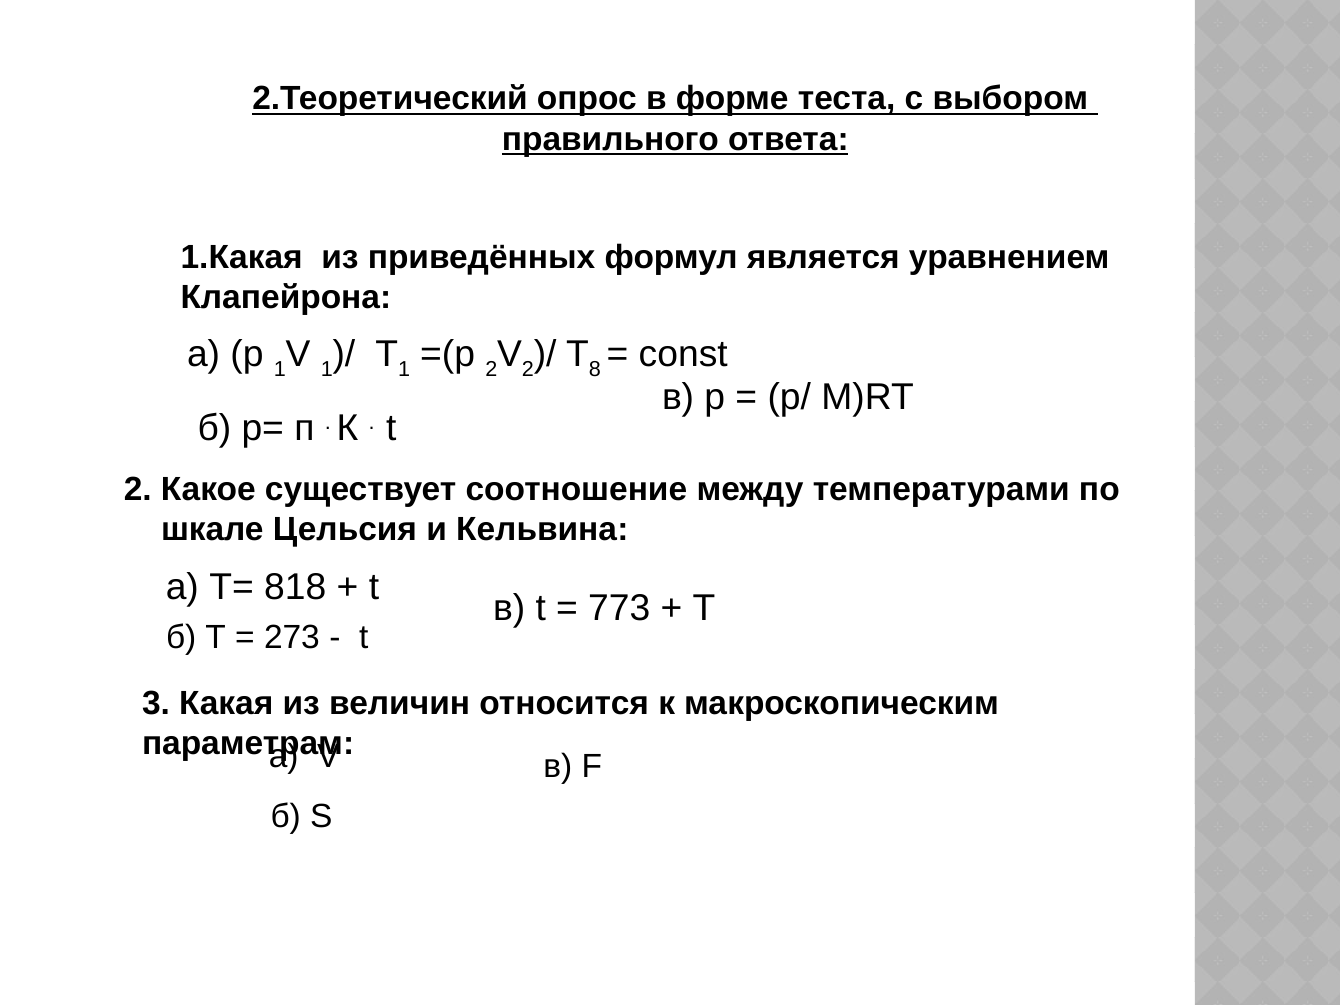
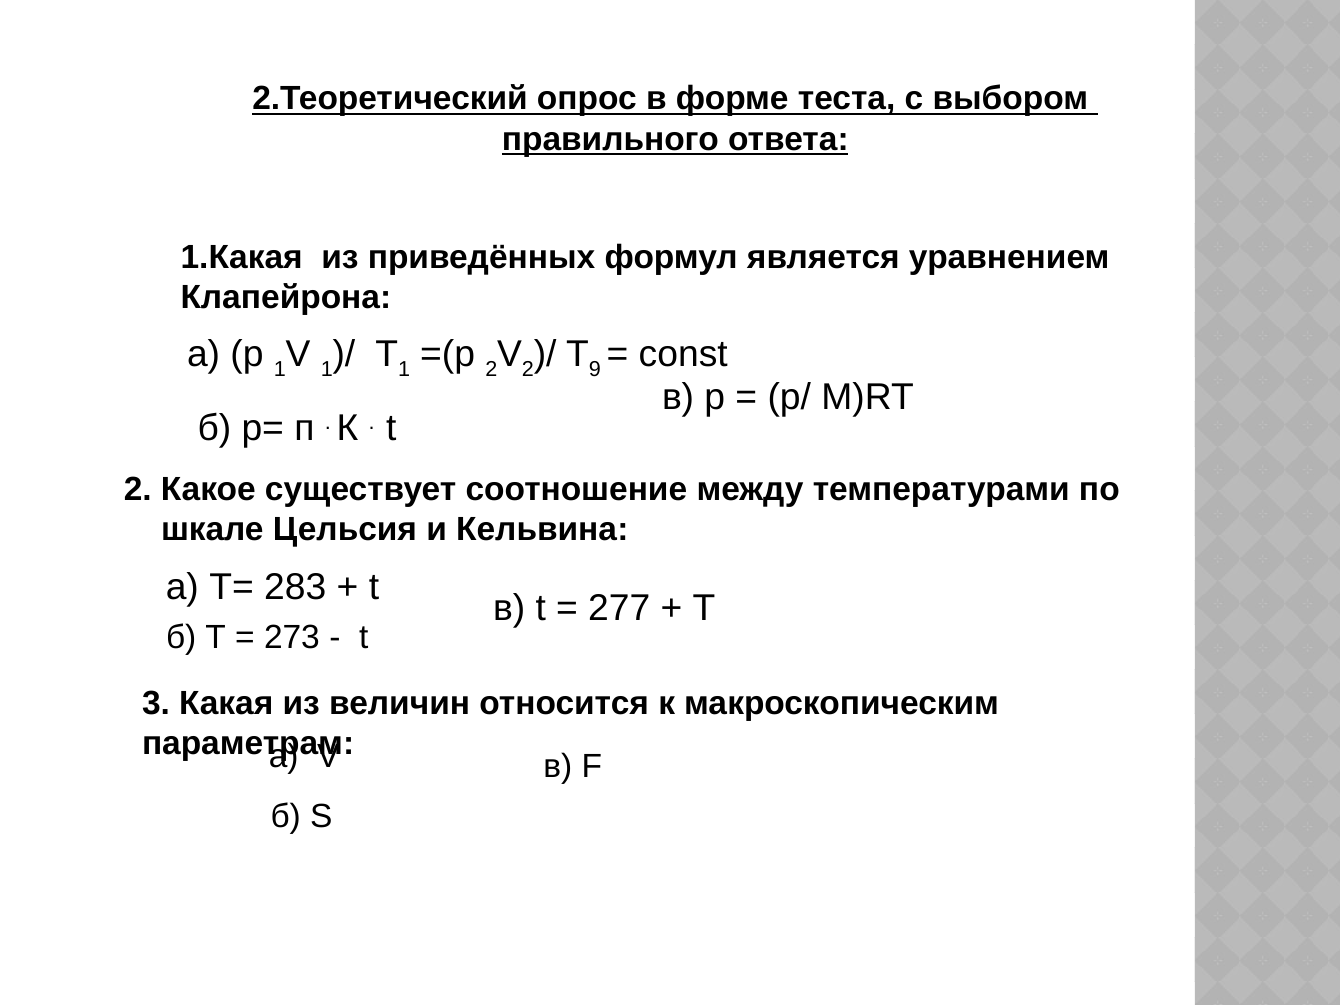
8: 8 -> 9
818: 818 -> 283
773: 773 -> 277
